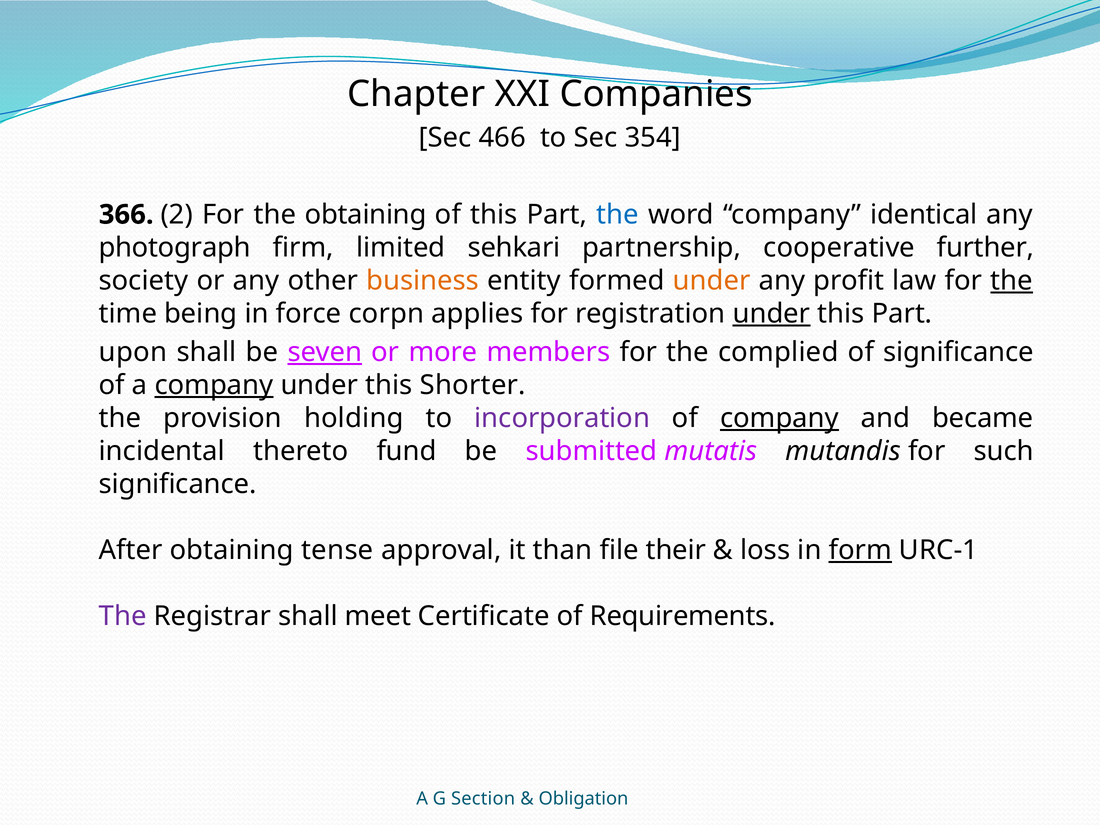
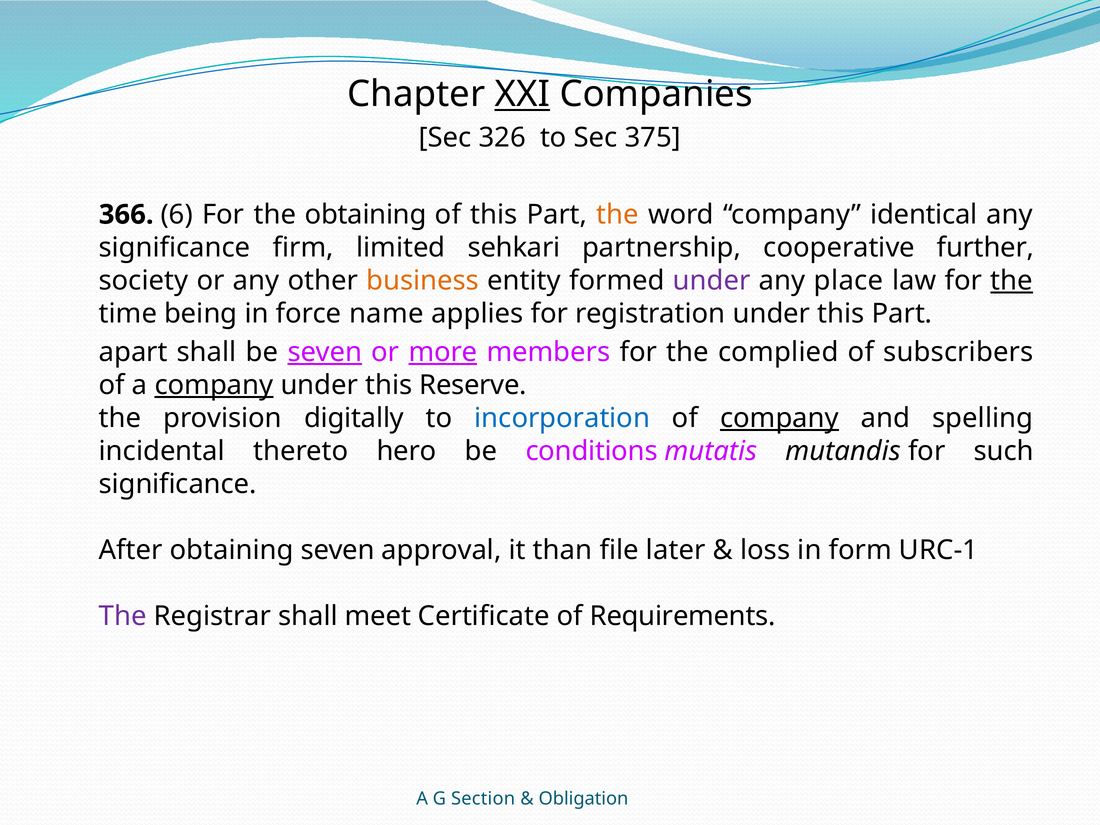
XXI underline: none -> present
466: 466 -> 326
354: 354 -> 375
2: 2 -> 6
the at (618, 215) colour: blue -> orange
photograph at (175, 248): photograph -> significance
under at (712, 281) colour: orange -> purple
profit: profit -> place
corpn: corpn -> name
under at (771, 314) underline: present -> none
upon: upon -> apart
more underline: none -> present
of significance: significance -> subscribers
Shorter: Shorter -> Reserve
holding: holding -> digitally
incorporation colour: purple -> blue
became: became -> spelling
fund: fund -> hero
submitted: submitted -> conditions
obtaining tense: tense -> seven
their: their -> later
form underline: present -> none
